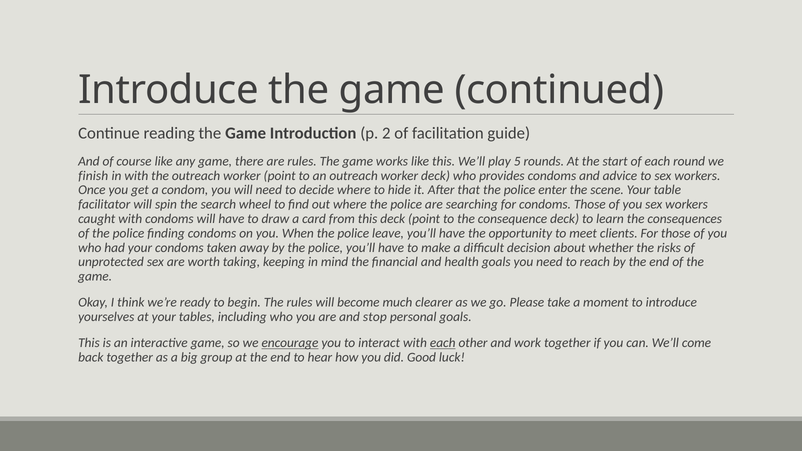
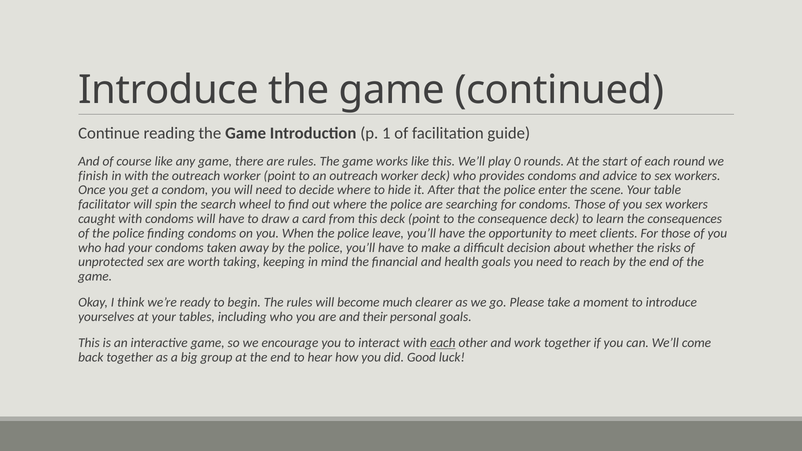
2: 2 -> 1
5: 5 -> 0
stop: stop -> their
encourage underline: present -> none
